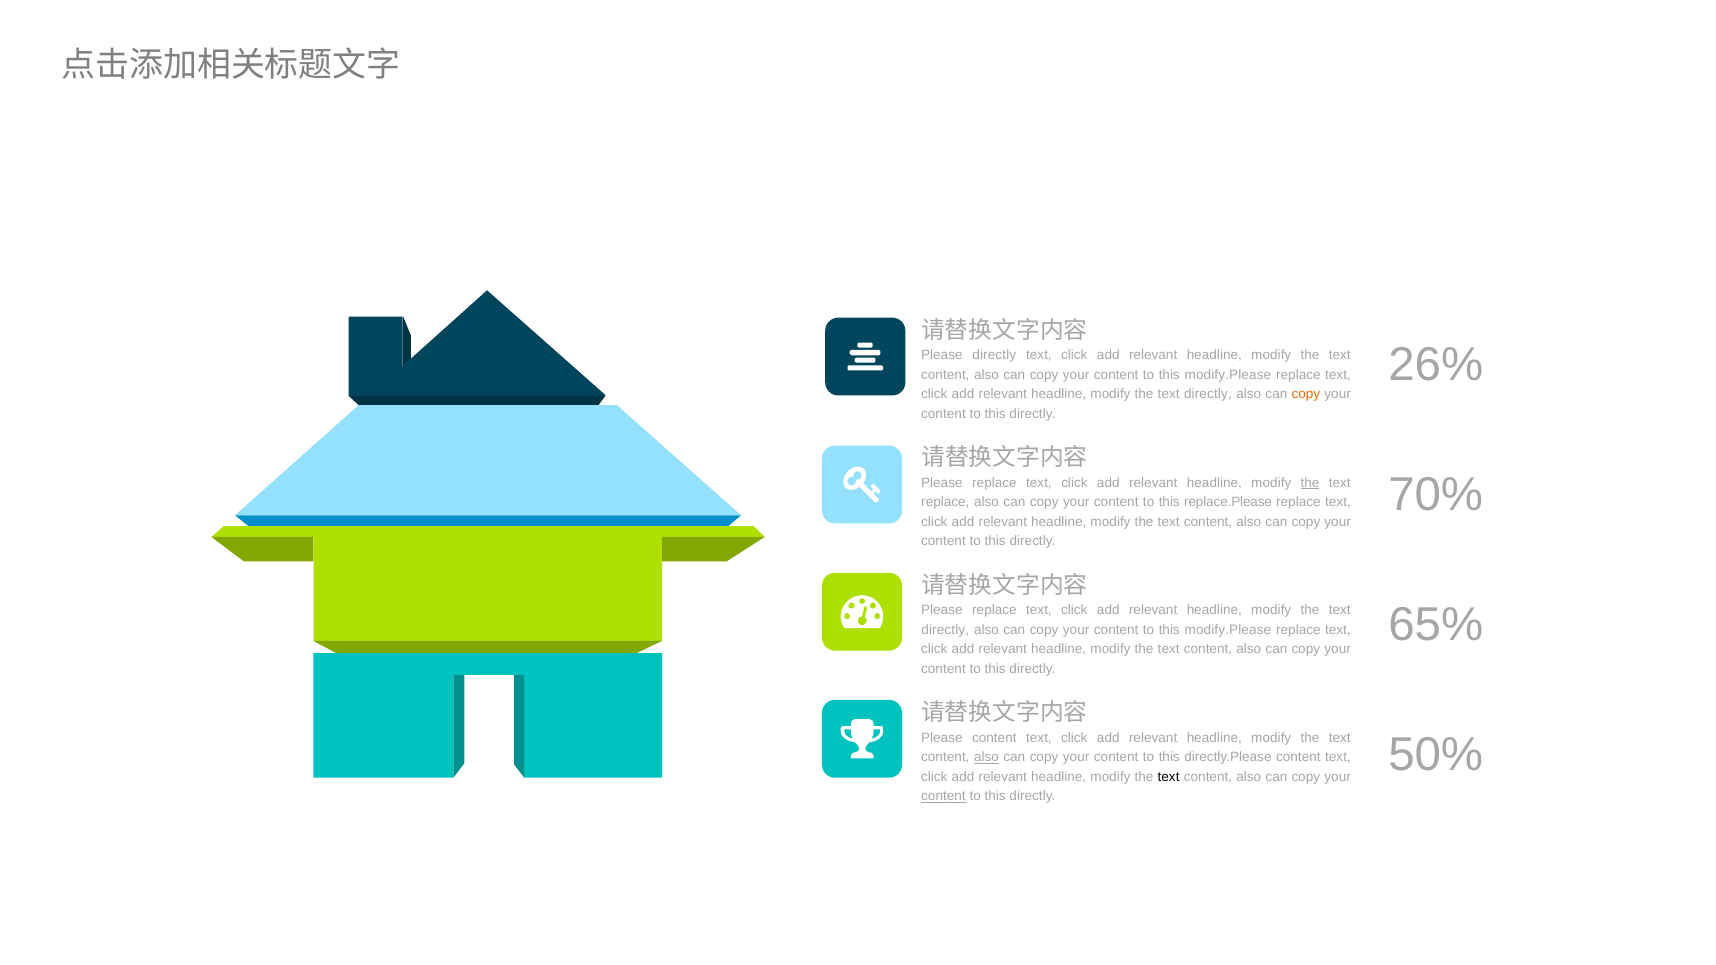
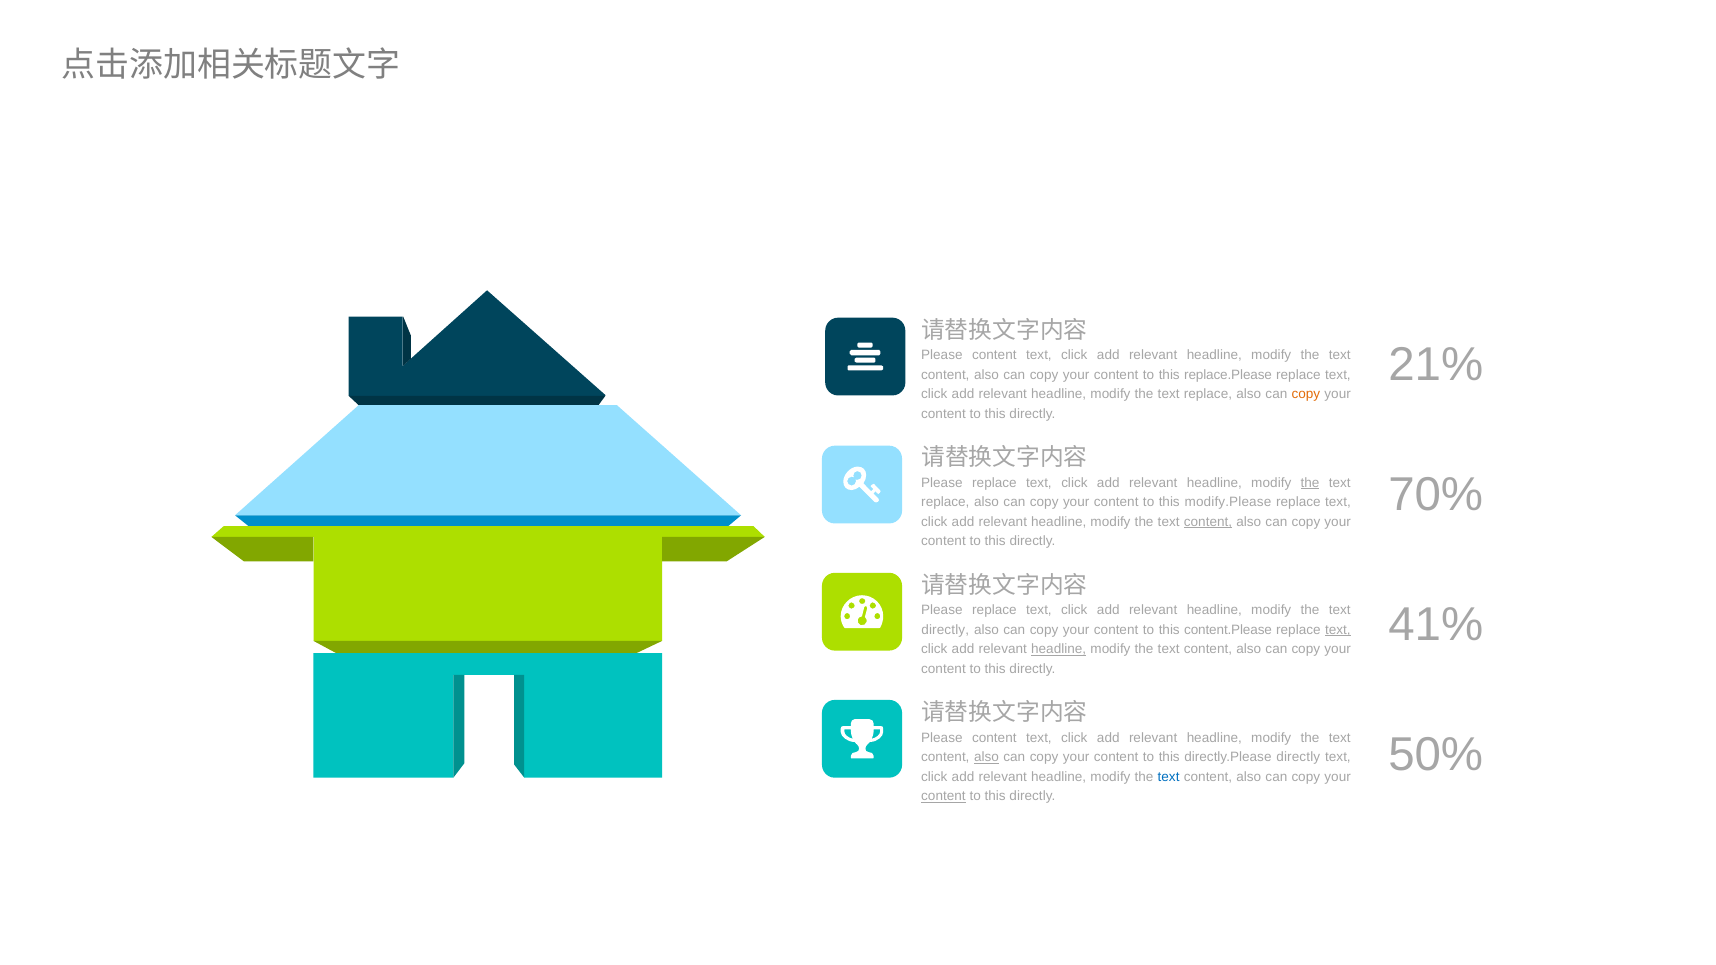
26%: 26% -> 21%
directly at (994, 356): directly -> content
modify.Please at (1228, 375): modify.Please -> replace.Please
directly at (1208, 395): directly -> replace
replace.Please: replace.Please -> modify.Please
content at (1208, 522) underline: none -> present
65%: 65% -> 41%
modify.Please at (1228, 630): modify.Please -> content.Please
text at (1338, 630) underline: none -> present
headline at (1059, 649) underline: none -> present
directly.Please content: content -> directly
text at (1169, 777) colour: black -> blue
